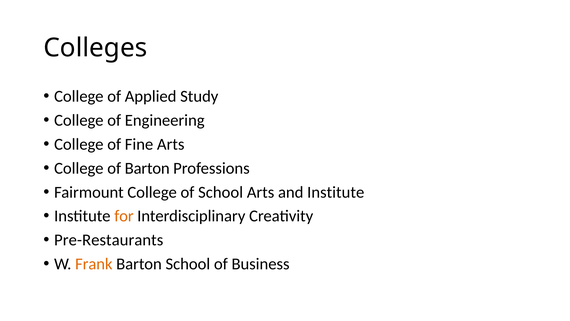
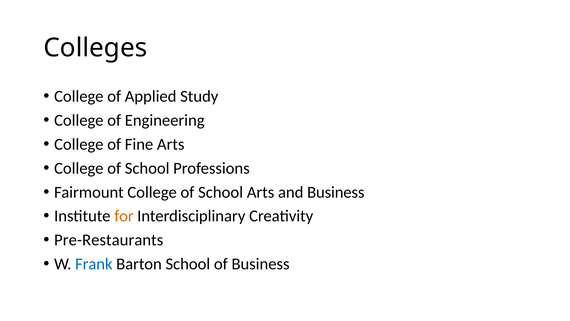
Barton at (147, 168): Barton -> School
and Institute: Institute -> Business
Frank colour: orange -> blue
